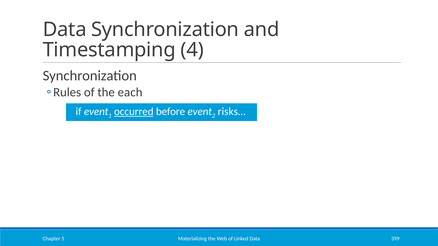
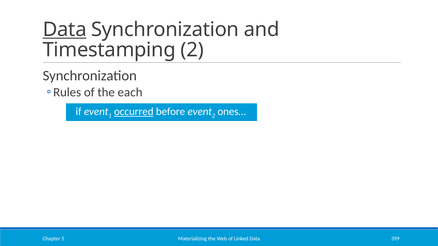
Data at (65, 30) underline: none -> present
Timestamping 4: 4 -> 2
risks…: risks… -> ones…
